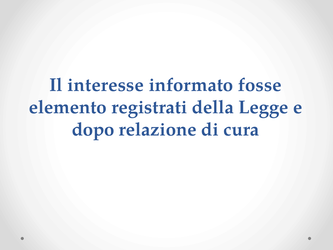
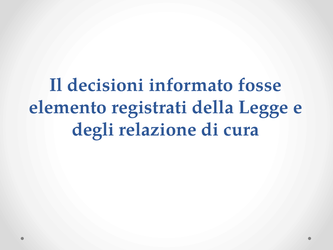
interesse: interesse -> decisioni
dopo: dopo -> degli
